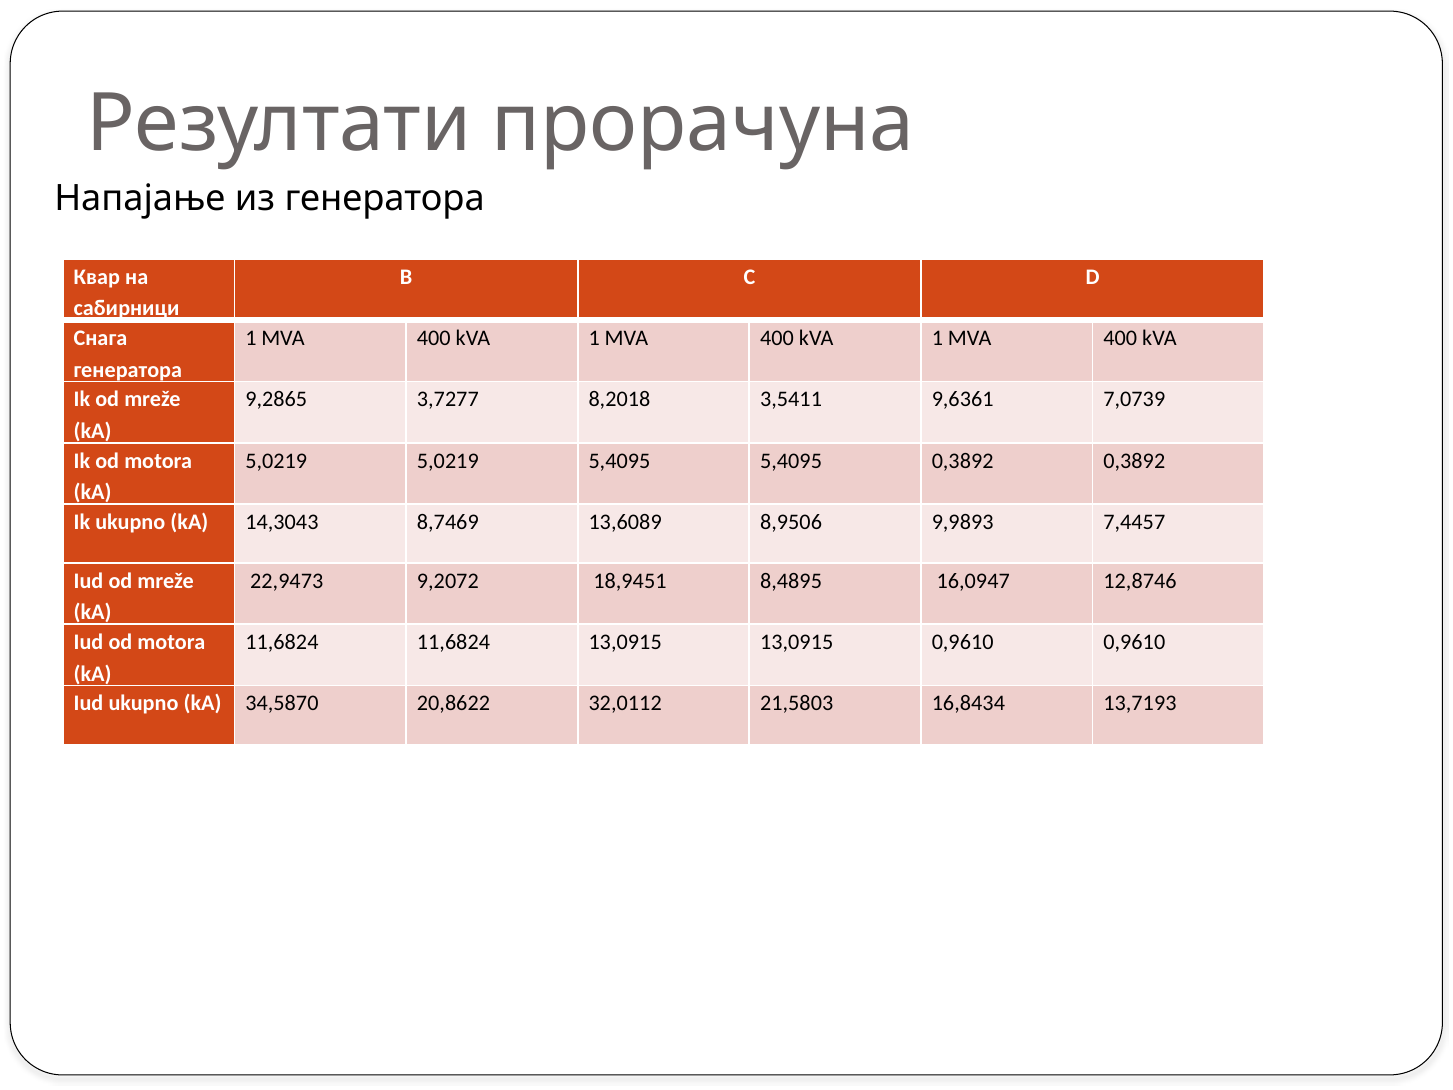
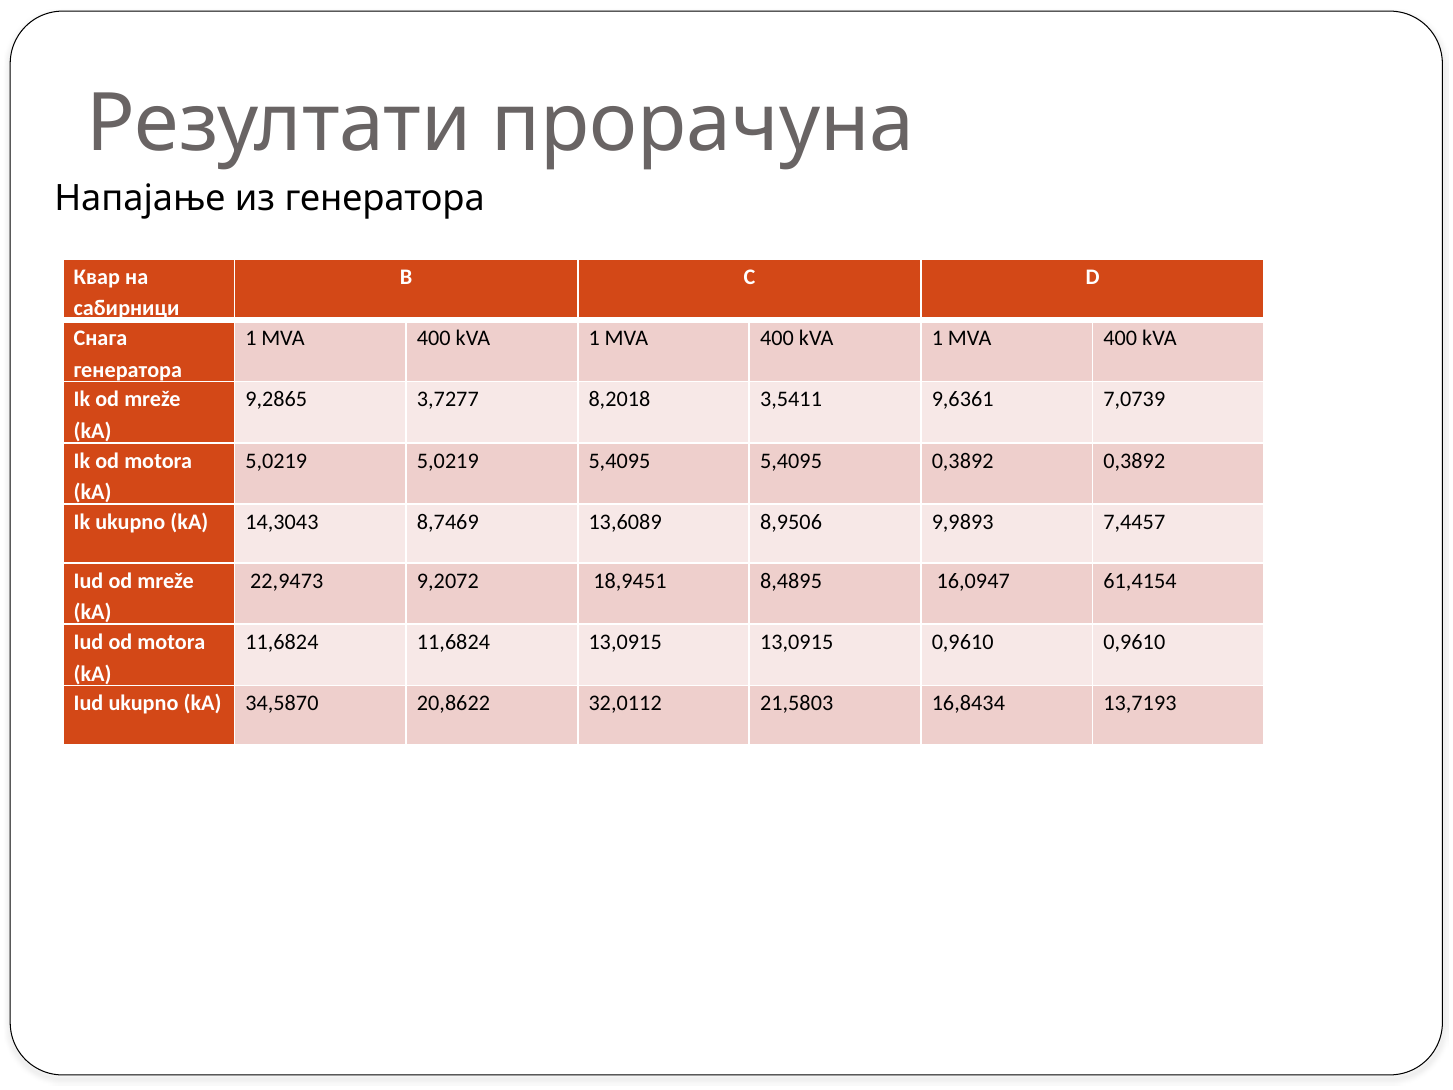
12,8746: 12,8746 -> 61,4154
